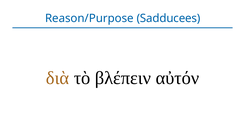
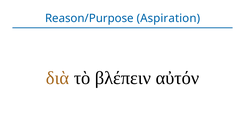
Sadducees: Sadducees -> Aspiration
